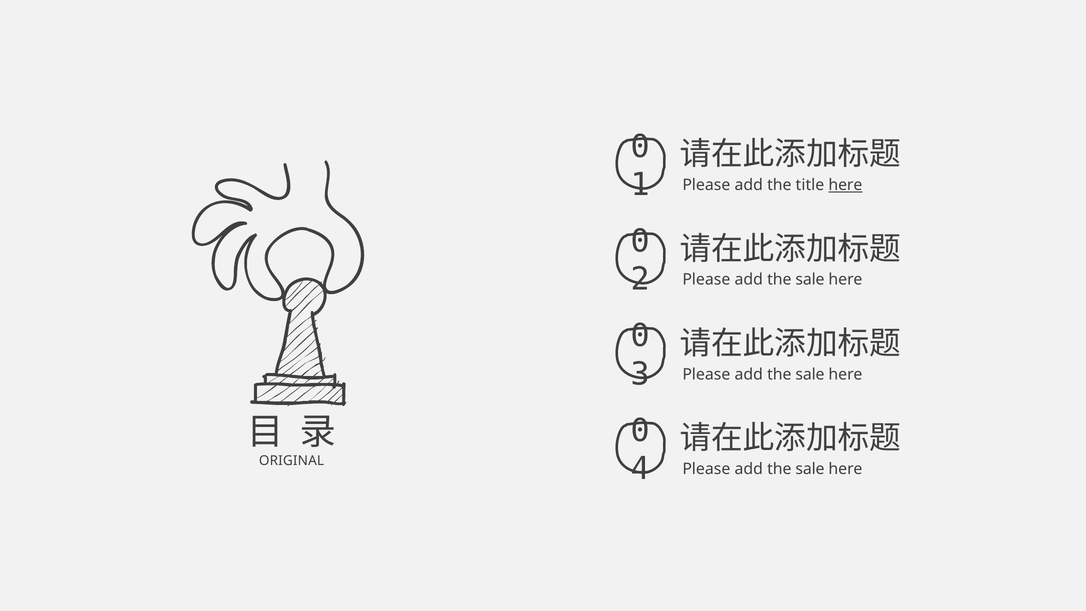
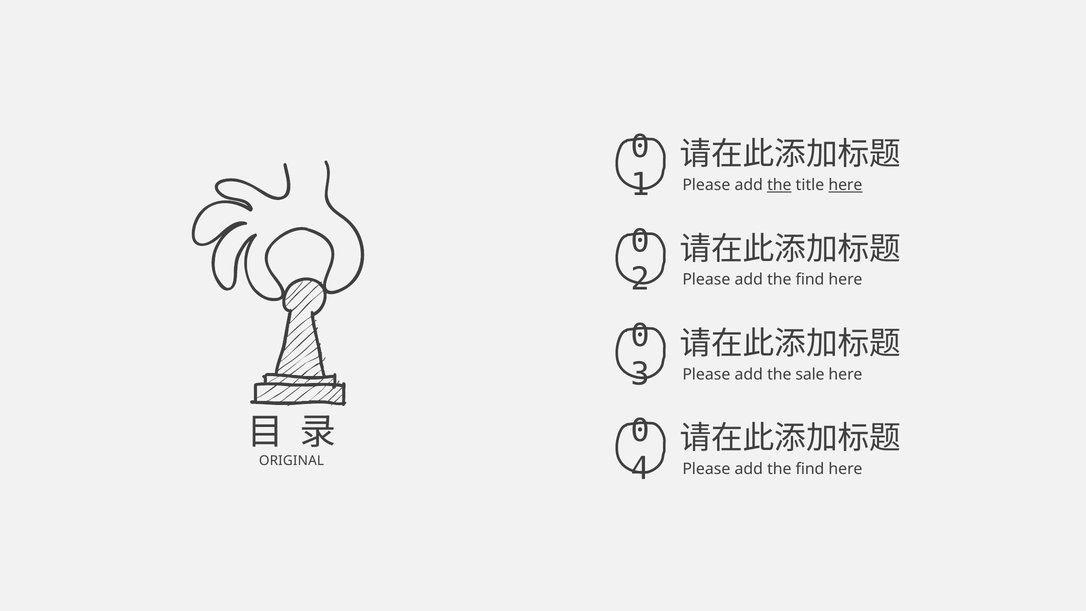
the at (779, 185) underline: none -> present
sale at (810, 280): sale -> find
sale at (810, 469): sale -> find
